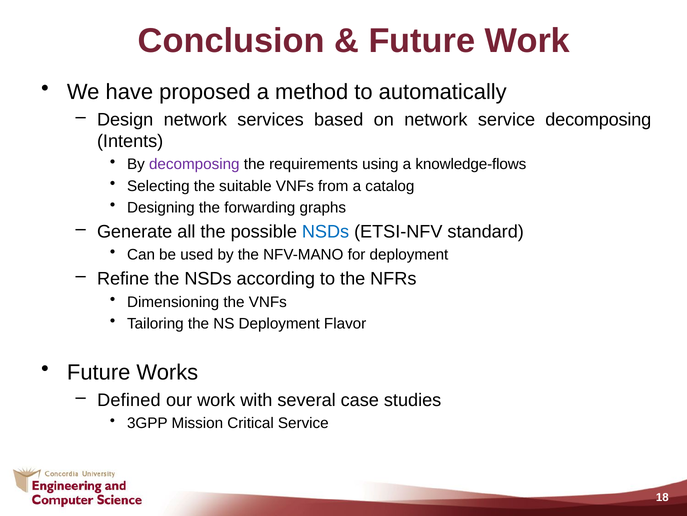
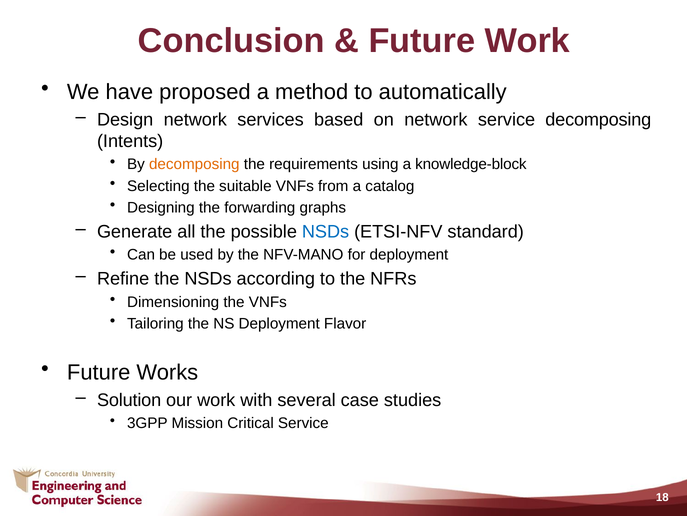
decomposing at (194, 164) colour: purple -> orange
knowledge-flows: knowledge-flows -> knowledge-block
Defined: Defined -> Solution
